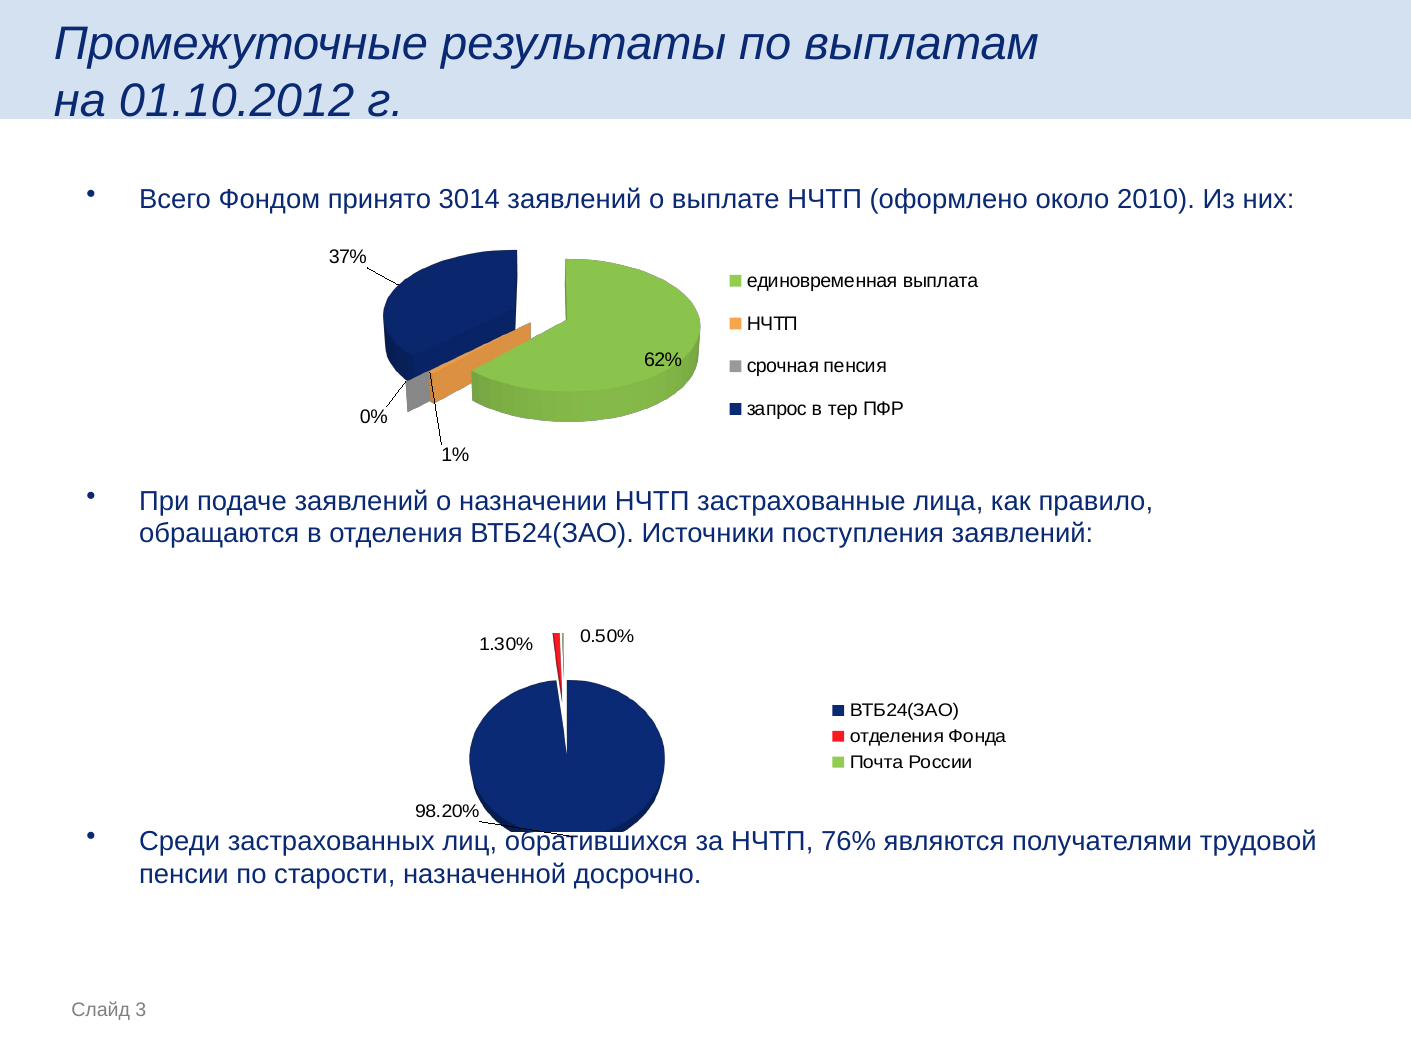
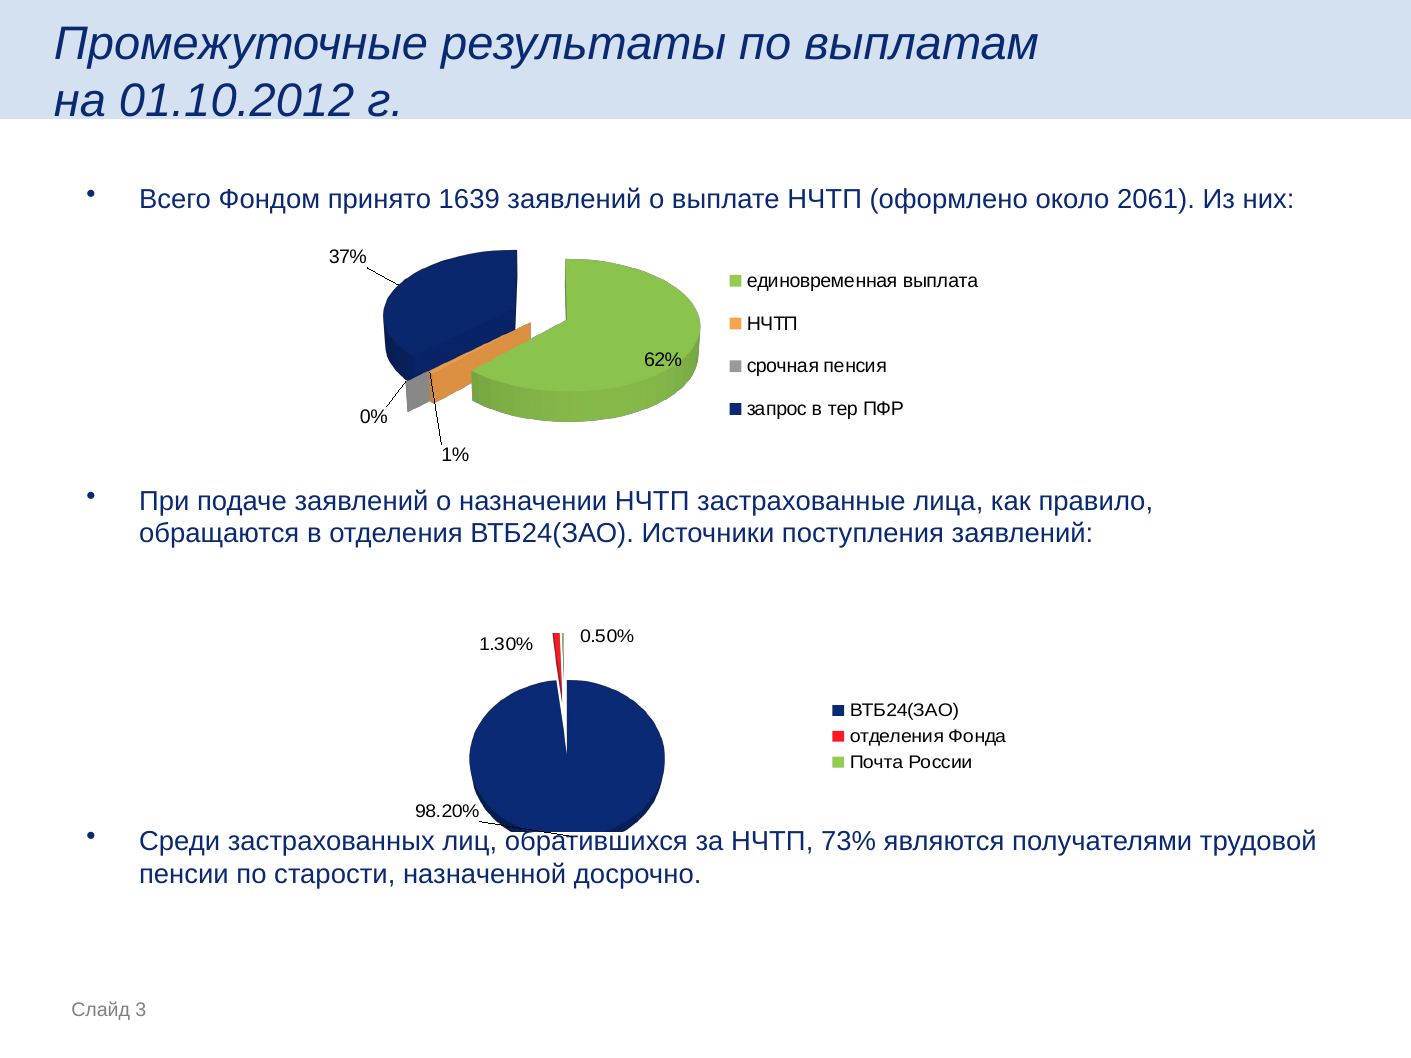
3014: 3014 -> 1639
2010: 2010 -> 2061
76%: 76% -> 73%
